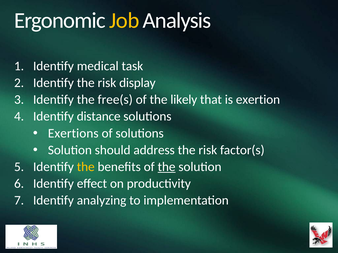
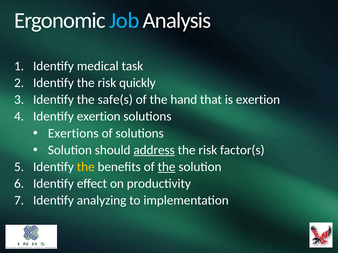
Job colour: yellow -> light blue
display: display -> quickly
free(s: free(s -> safe(s
likely: likely -> hand
Identify distance: distance -> exertion
address underline: none -> present
